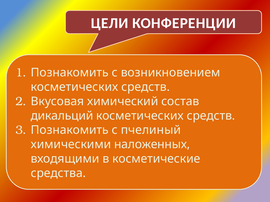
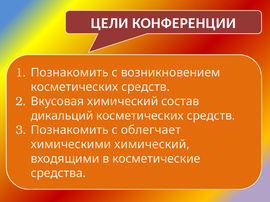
пчелиный: пчелиный -> облегчает
химическими наложенных: наложенных -> химический
